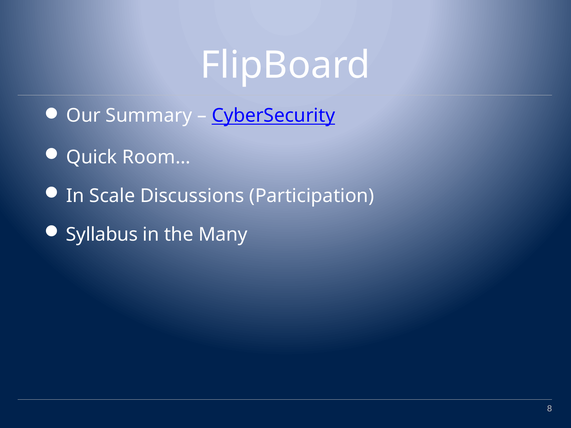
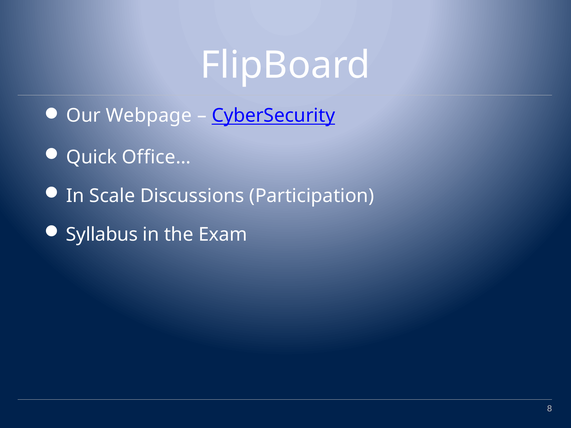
Summary: Summary -> Webpage
Room…: Room… -> Office…
Many: Many -> Exam
